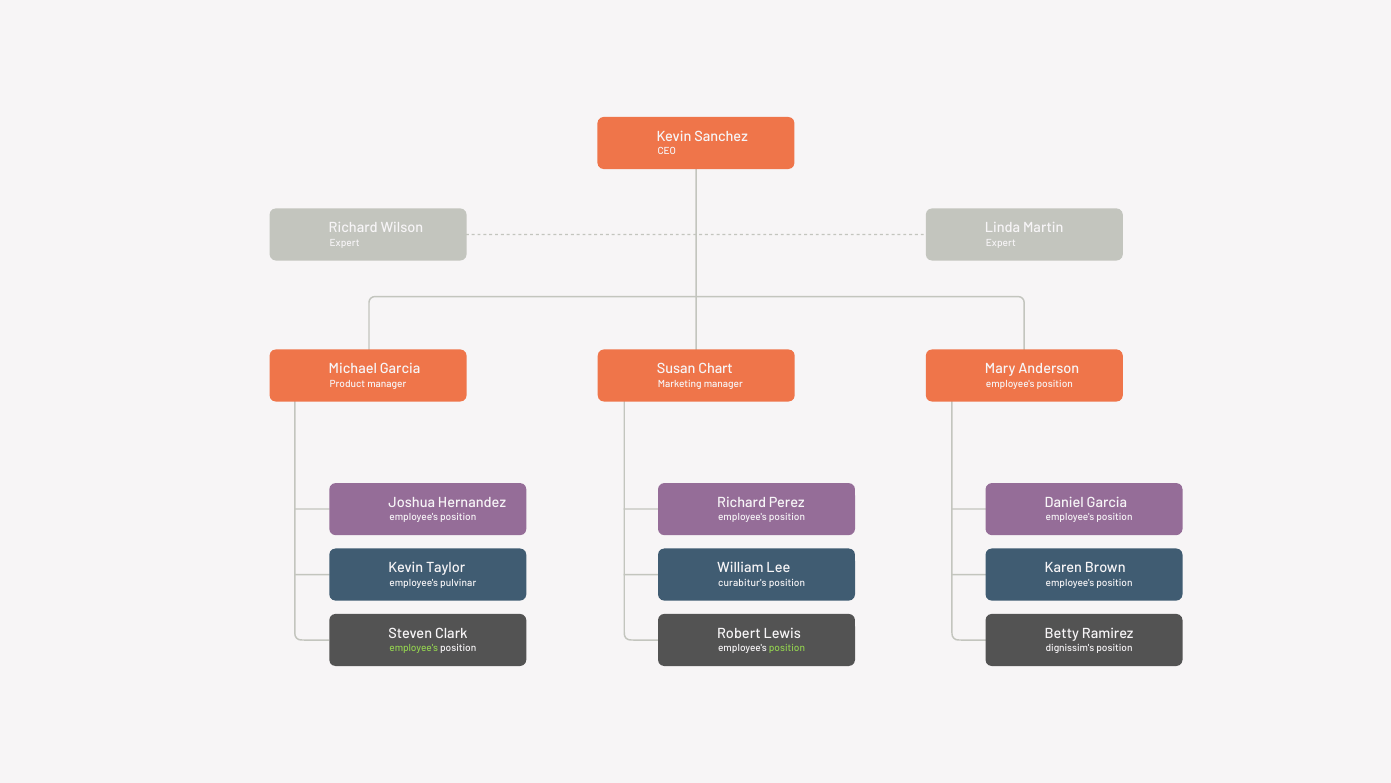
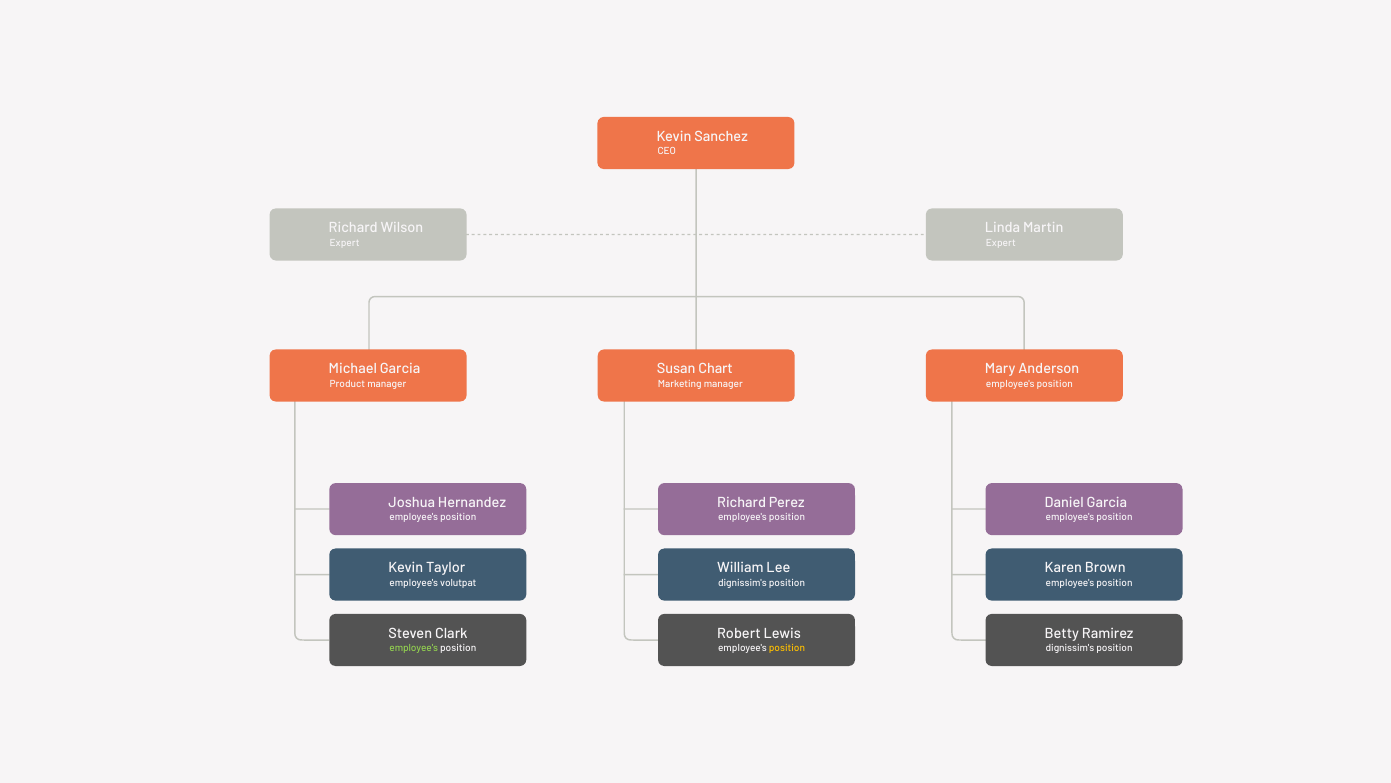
pulvinar: pulvinar -> volutpat
curabitur's at (742, 582): curabitur's -> dignissim's
position at (787, 648) colour: light green -> yellow
